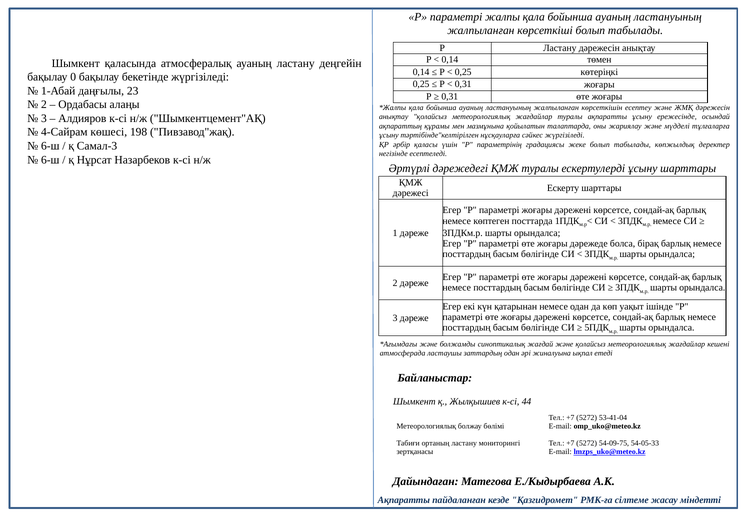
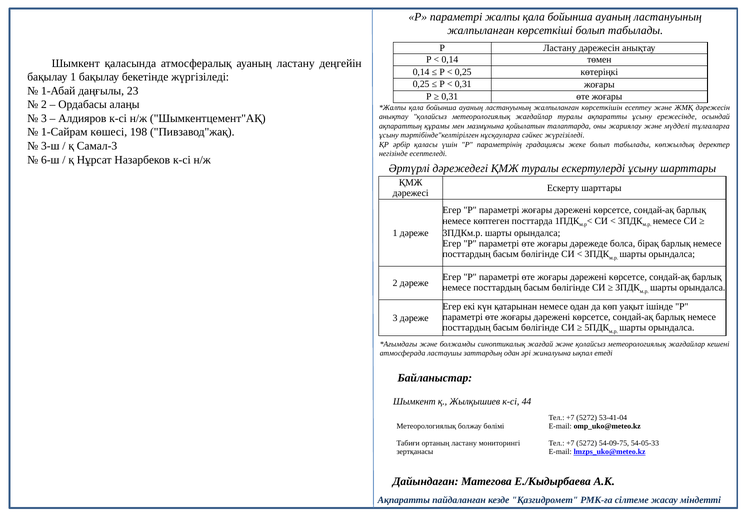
бақылау 0: 0 -> 1
4-Сайрам: 4-Сайрам -> 1-Сайрам
6-ш at (50, 146): 6-ш -> 3-ш
